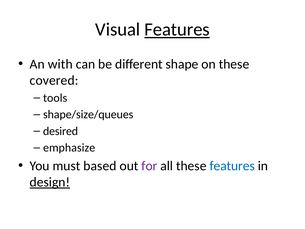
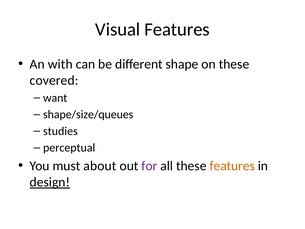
Features at (177, 30) underline: present -> none
tools: tools -> want
desired: desired -> studies
emphasize: emphasize -> perceptual
based: based -> about
features at (232, 166) colour: blue -> orange
